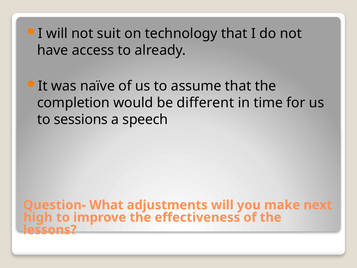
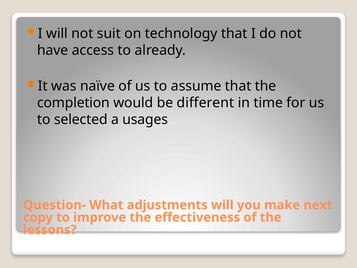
sessions: sessions -> selected
speech: speech -> usages
high: high -> copy
